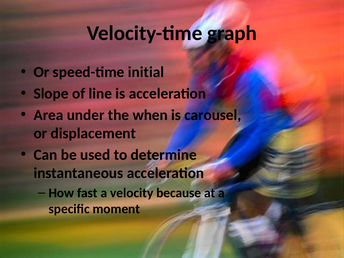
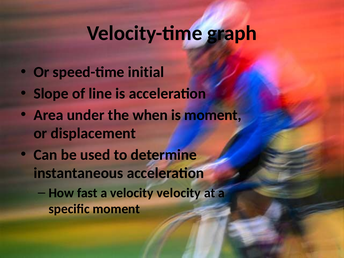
is carousel: carousel -> moment
velocity because: because -> velocity
